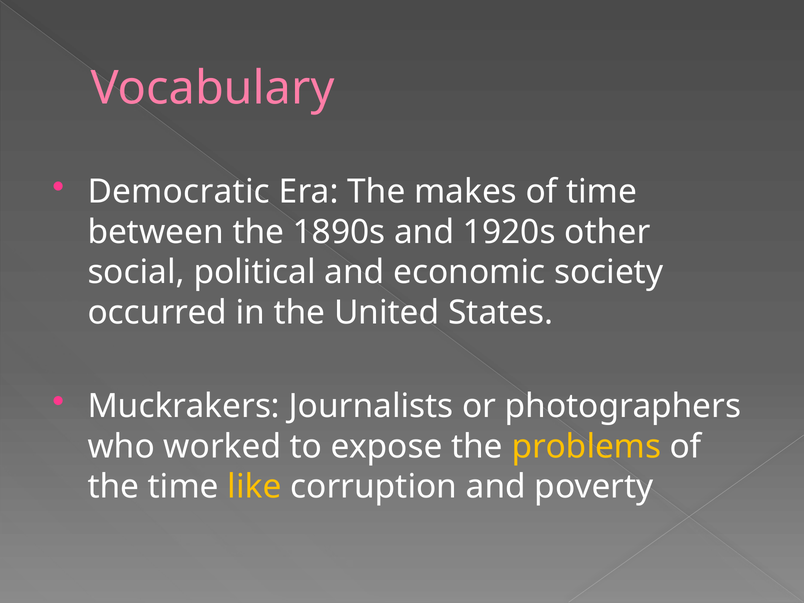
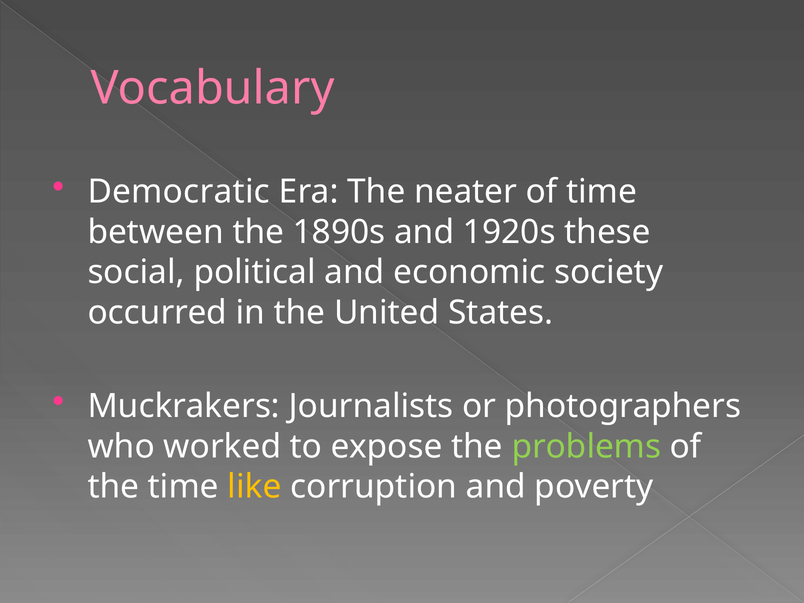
makes: makes -> neater
other: other -> these
problems colour: yellow -> light green
